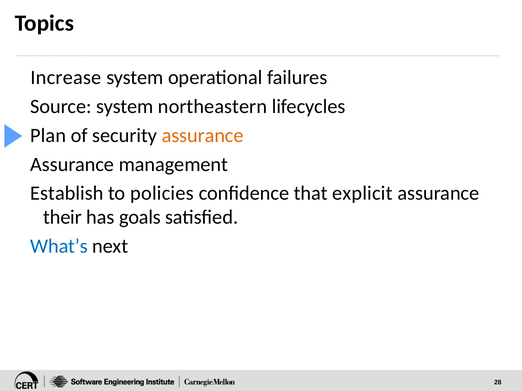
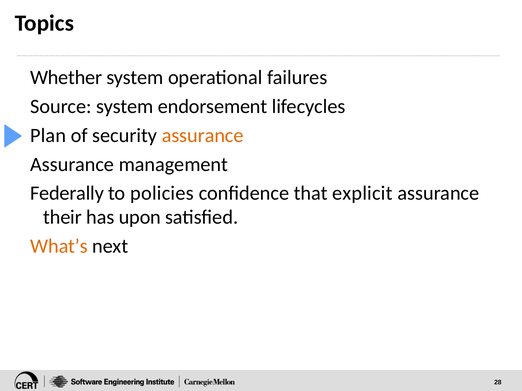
Increase: Increase -> Whether
northeastern: northeastern -> endorsement
Establish: Establish -> Federally
goals: goals -> upon
What’s colour: blue -> orange
